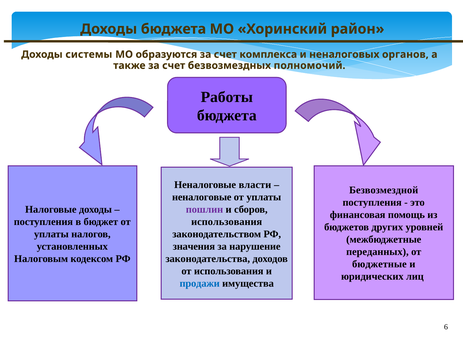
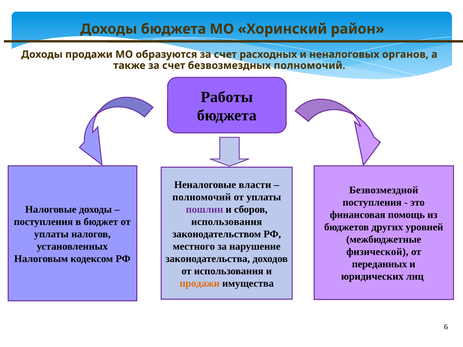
Доходы системы: системы -> продажи
комплекса: комплекса -> расходных
неналоговые at (202, 197): неналоговые -> полномочий
значения: значения -> местного
переданных: переданных -> физической
бюджетные: бюджетные -> переданных
продажи at (200, 284) colour: blue -> orange
